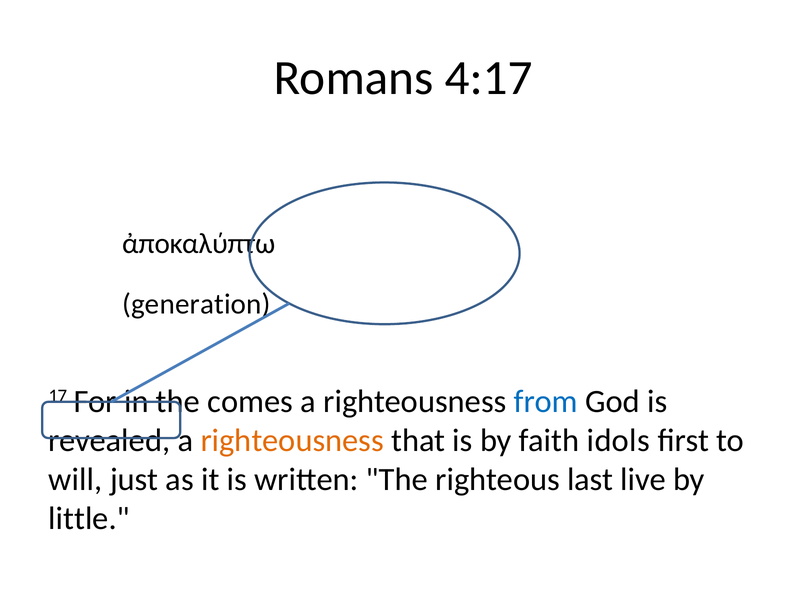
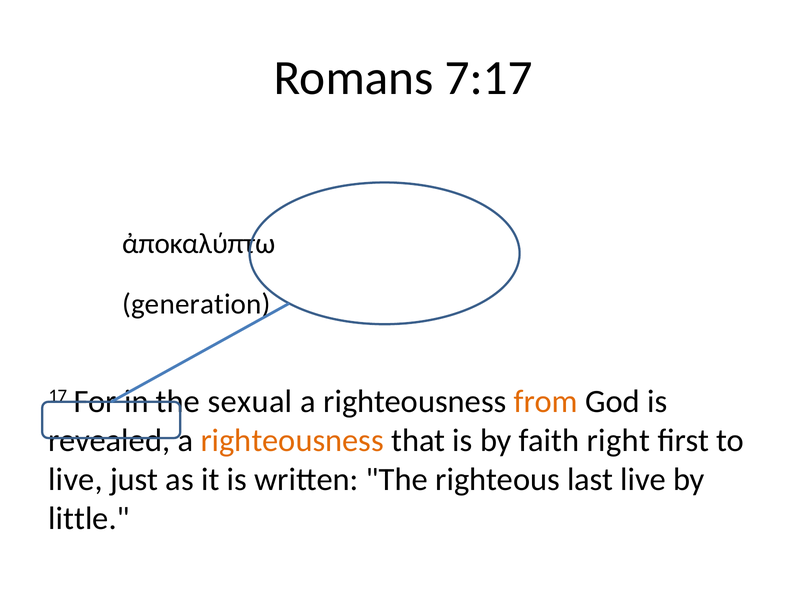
4:17: 4:17 -> 7:17
comes: comes -> sexual
from colour: blue -> orange
idols: idols -> right
will at (75, 480): will -> live
